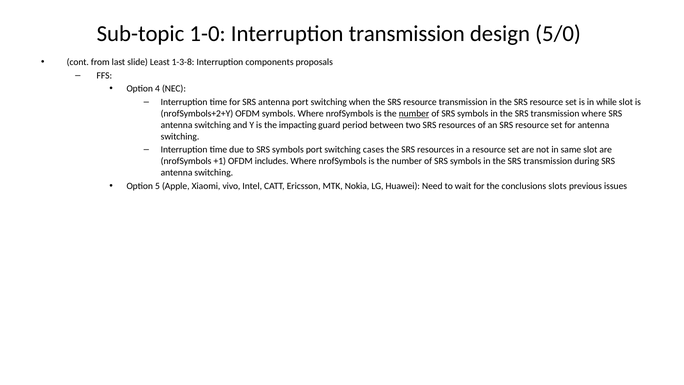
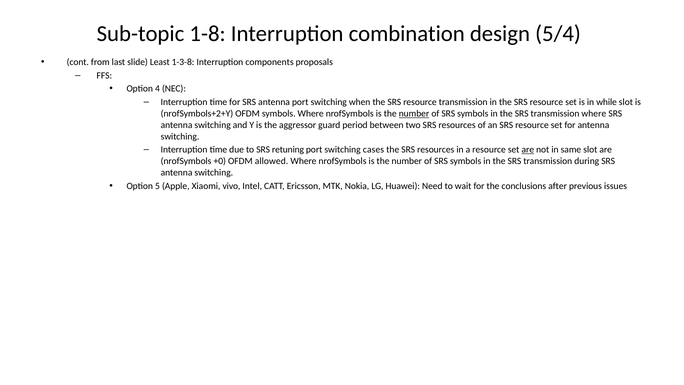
1-0: 1-0 -> 1-8
Interruption transmission: transmission -> combination
5/0: 5/0 -> 5/4
impacting: impacting -> aggressor
to SRS symbols: symbols -> retuning
are at (528, 150) underline: none -> present
+1: +1 -> +0
includes: includes -> allowed
slots: slots -> after
